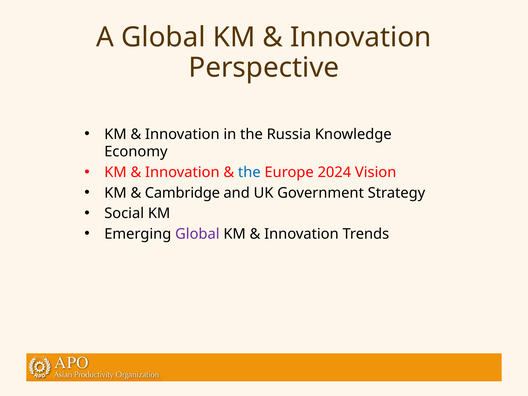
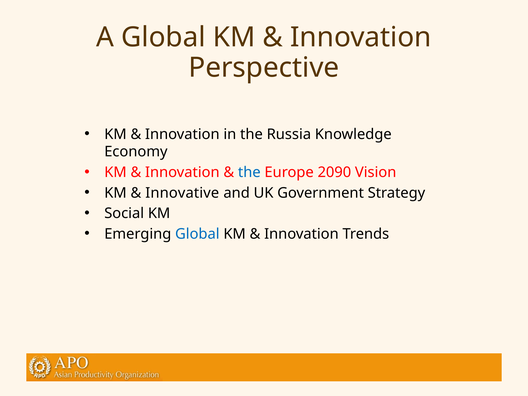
2024: 2024 -> 2090
Cambridge: Cambridge -> Innovative
Global at (197, 234) colour: purple -> blue
